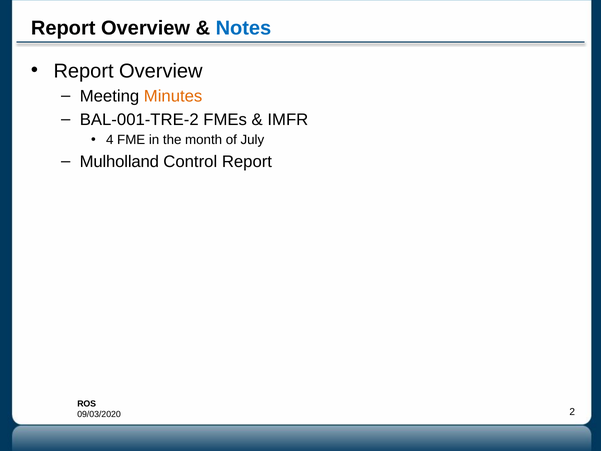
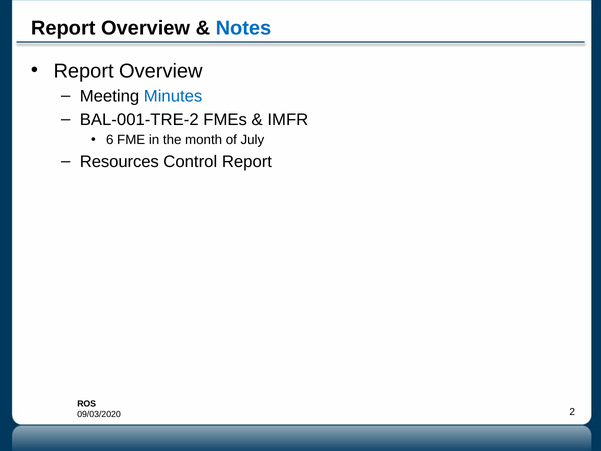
Minutes colour: orange -> blue
4: 4 -> 6
Mulholland: Mulholland -> Resources
